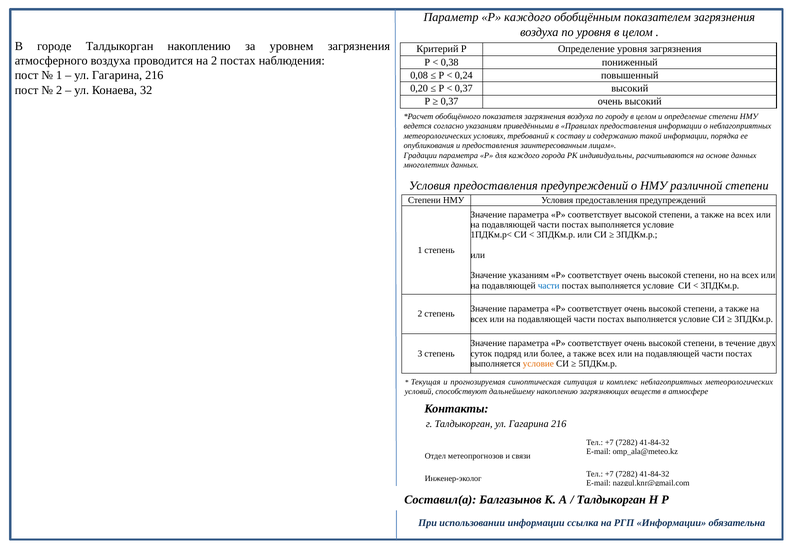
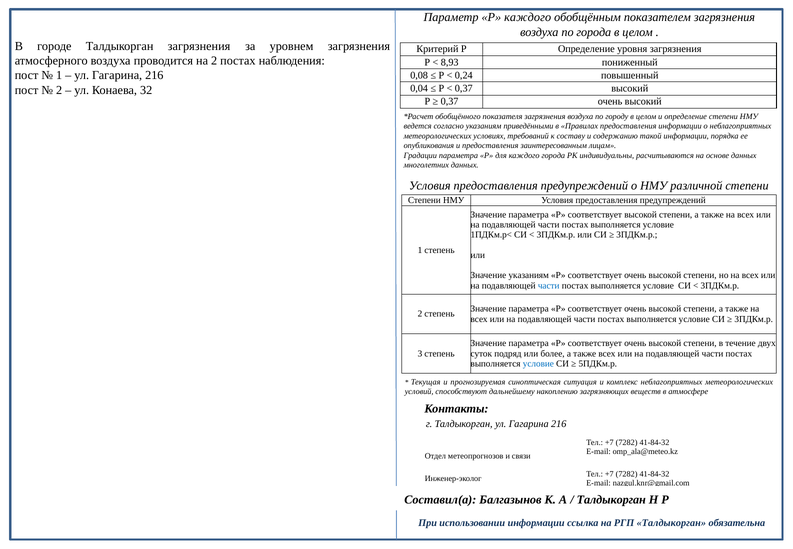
по уровня: уровня -> города
Талдыкорган накоплению: накоплению -> загрязнения
0,38: 0,38 -> 8,93
0,20: 0,20 -> 0,04
условие at (538, 364) colour: orange -> blue
РГП Информации: Информации -> Талдыкорган
